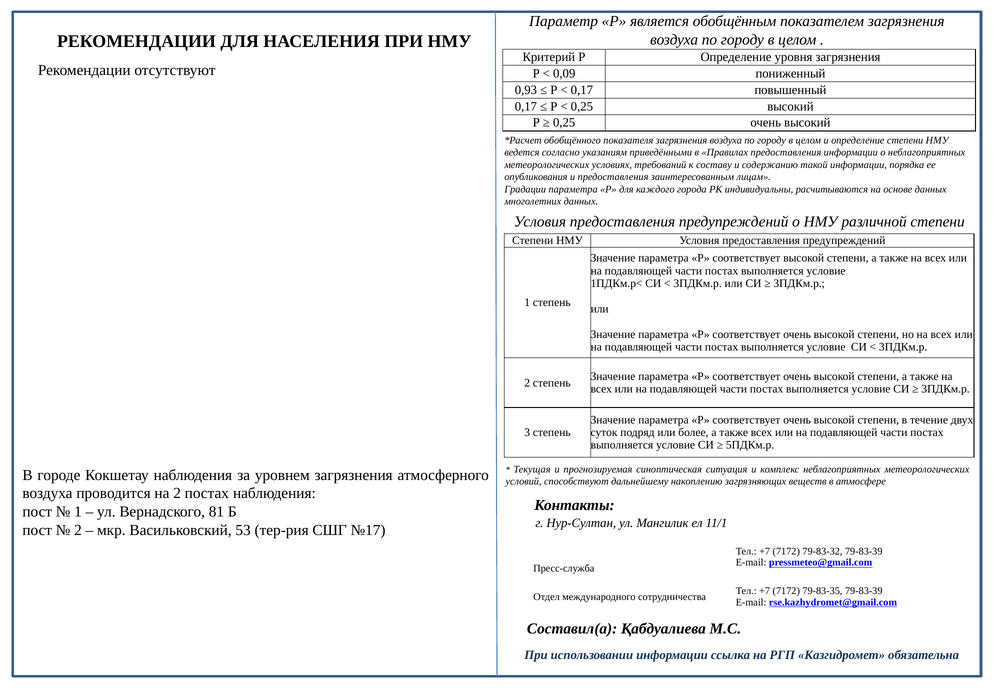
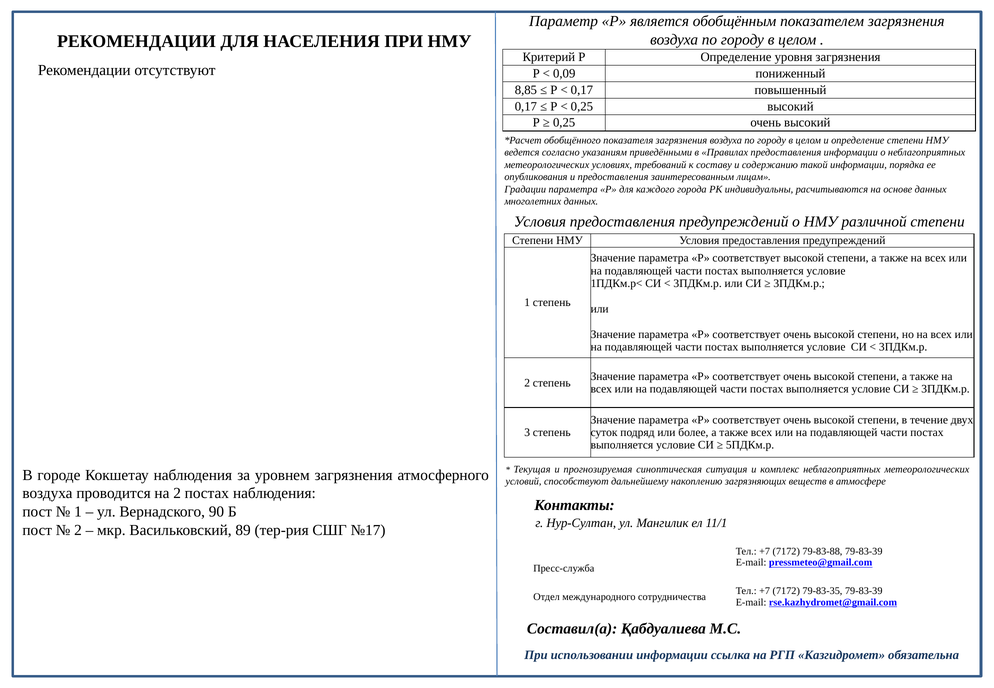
0,93: 0,93 -> 8,85
81: 81 -> 90
53: 53 -> 89
79-83-32: 79-83-32 -> 79-83-88
